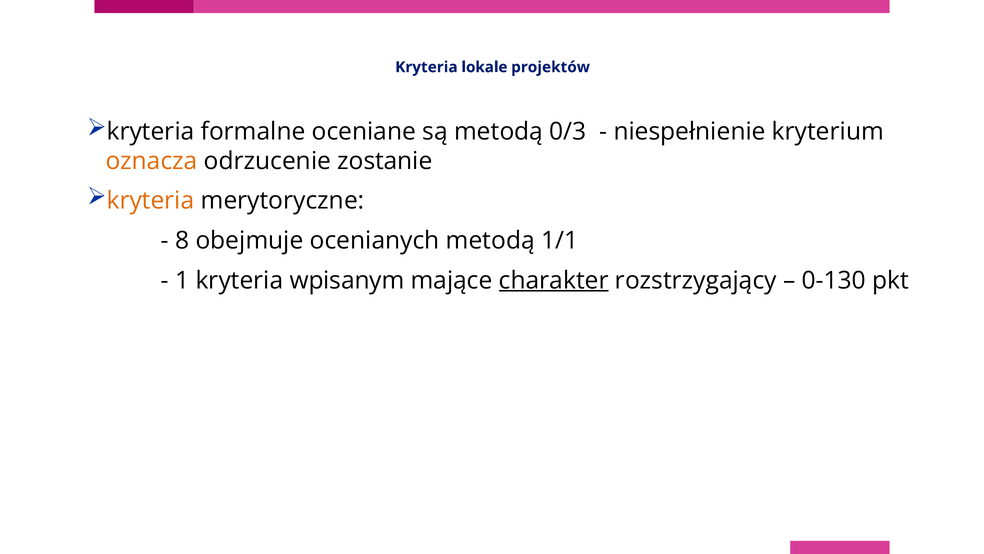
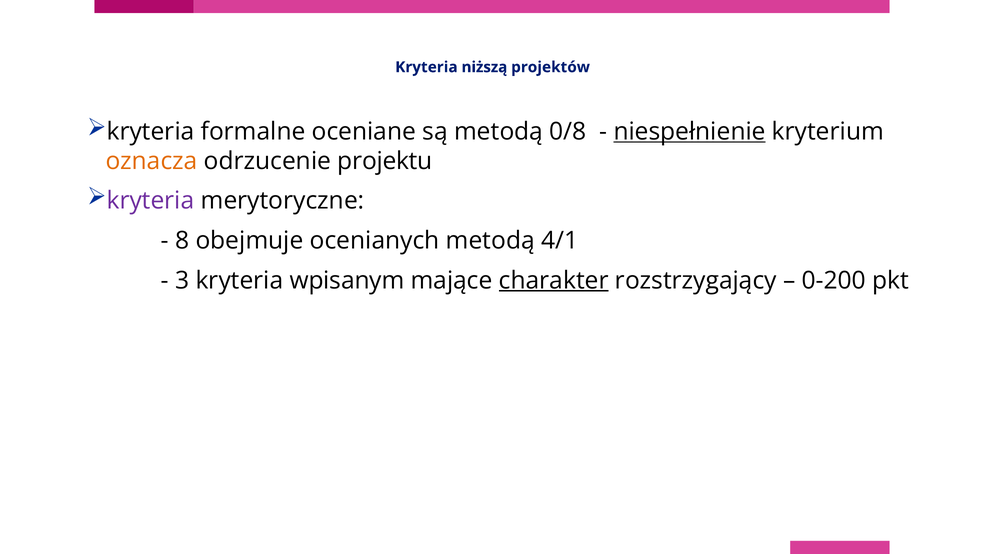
lokale: lokale -> niższą
0/3: 0/3 -> 0/8
niespełnienie underline: none -> present
zostanie: zostanie -> projektu
kryteria at (151, 201) colour: orange -> purple
1/1: 1/1 -> 4/1
1: 1 -> 3
0-130: 0-130 -> 0-200
